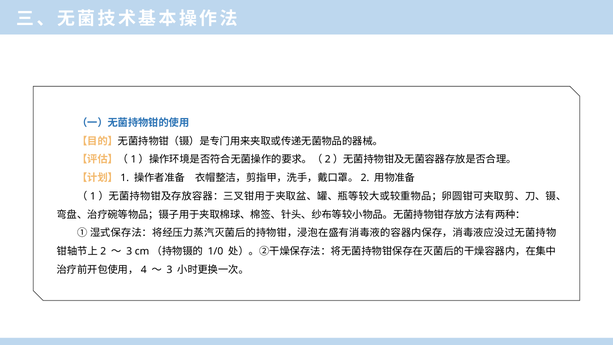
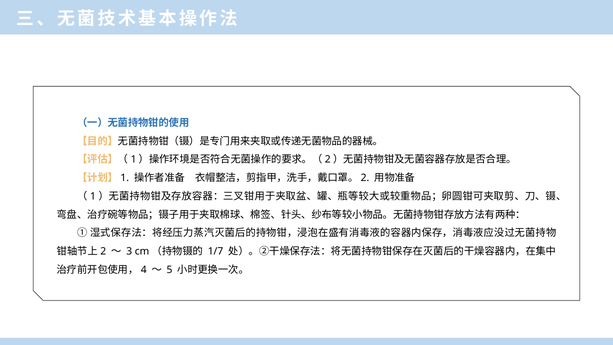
1/0: 1/0 -> 1/7
3 at (169, 270): 3 -> 5
